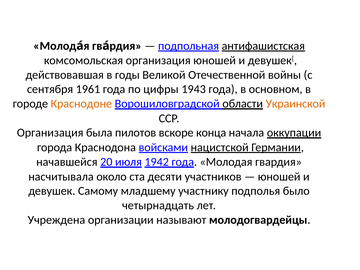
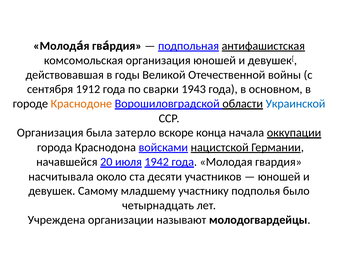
1961: 1961 -> 1912
цифры: цифры -> сварки
Украинской colour: orange -> blue
пилотов: пилотов -> затерло
